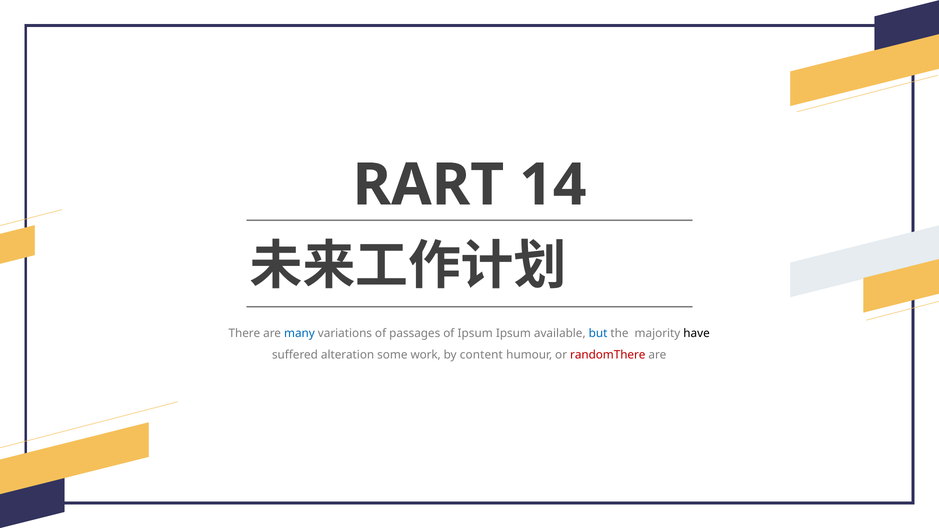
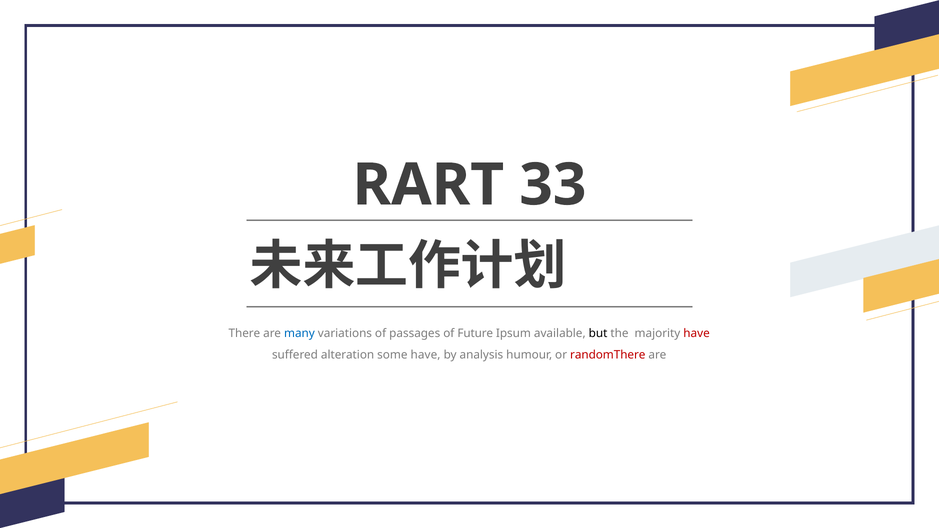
14: 14 -> 33
of Ipsum: Ipsum -> Future
but colour: blue -> black
have at (697, 334) colour: black -> red
some work: work -> have
content: content -> analysis
